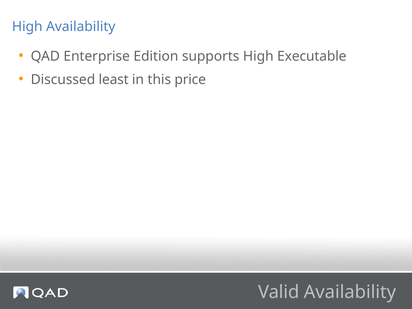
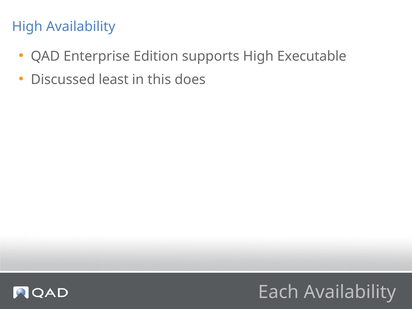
price: price -> does
Valid: Valid -> Each
